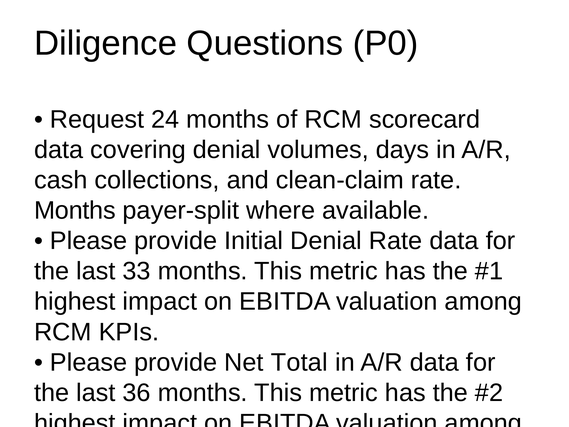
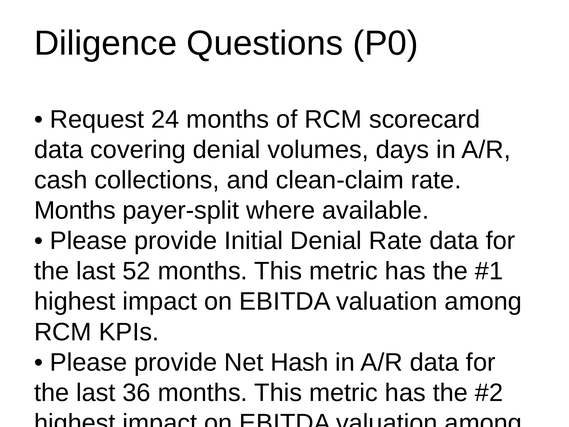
33: 33 -> 52
Total: Total -> Hash
